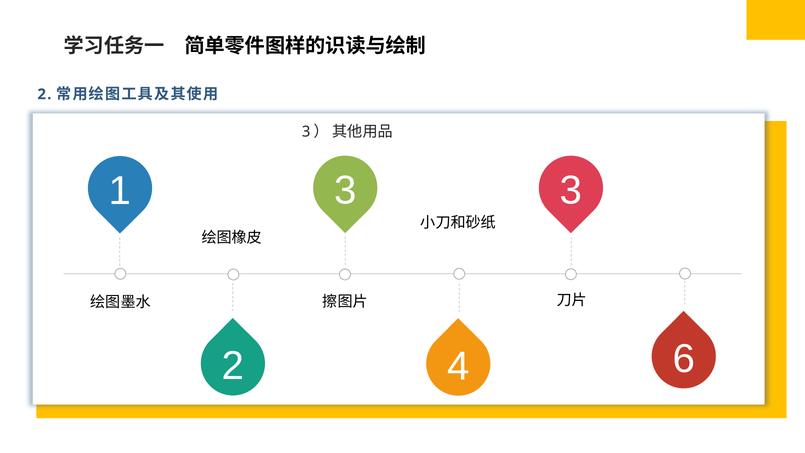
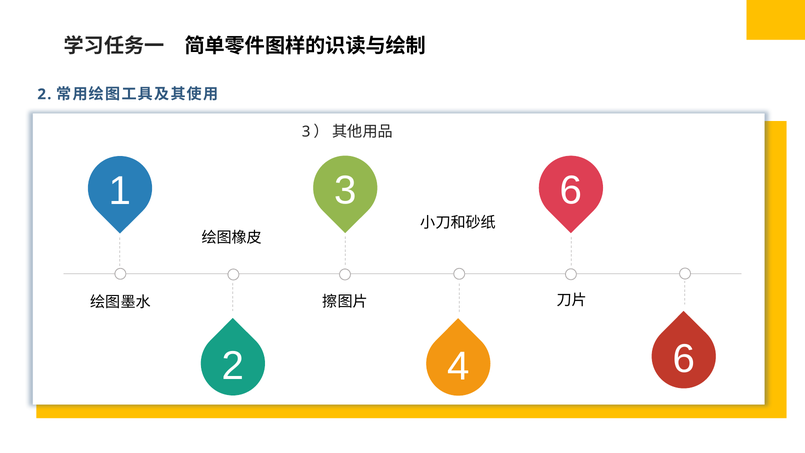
1 3: 3 -> 6
